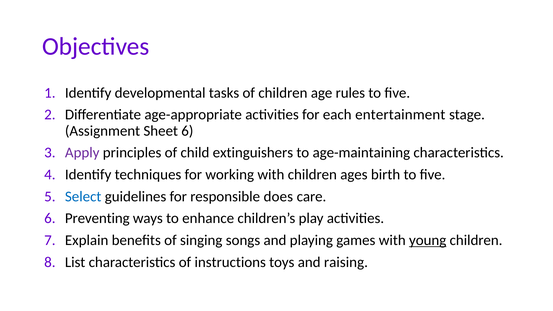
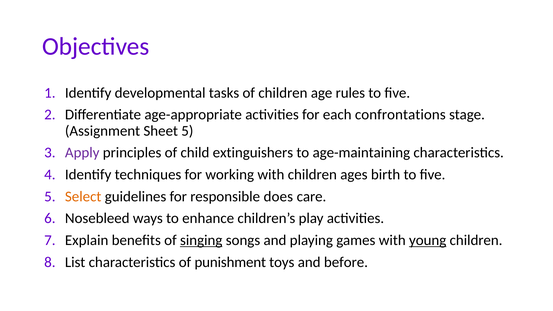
entertainment: entertainment -> confrontations
Sheet 6: 6 -> 5
Select colour: blue -> orange
Preventing: Preventing -> Nosebleed
singing underline: none -> present
instructions: instructions -> punishment
raising: raising -> before
